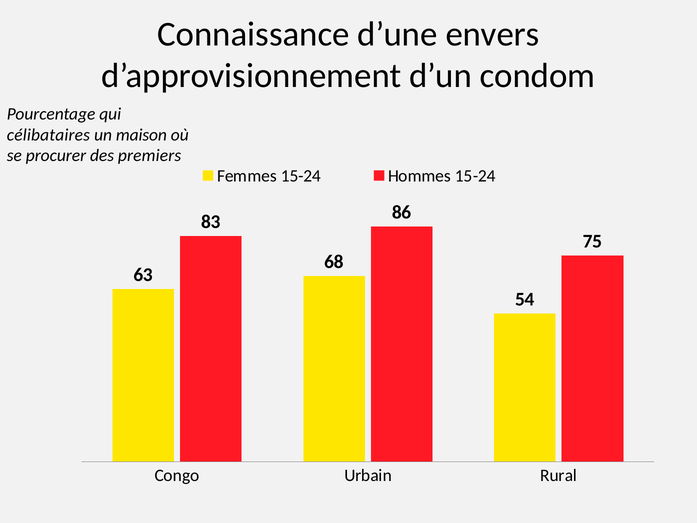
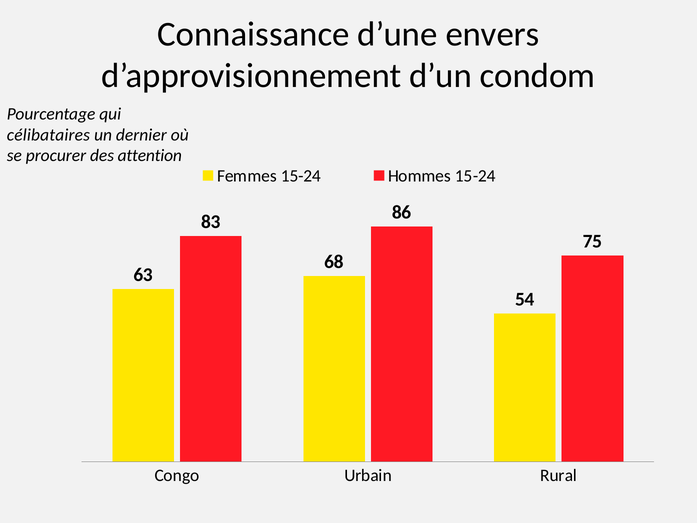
maison: maison -> dernier
premiers: premiers -> attention
